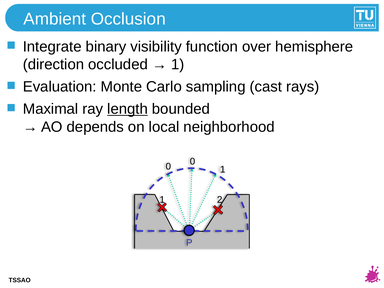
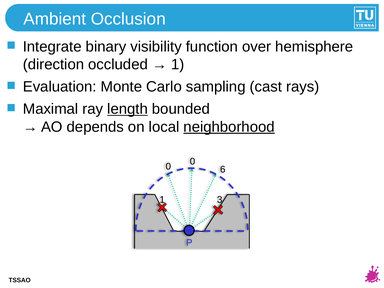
neighborhood underline: none -> present
0 1: 1 -> 6
2: 2 -> 3
